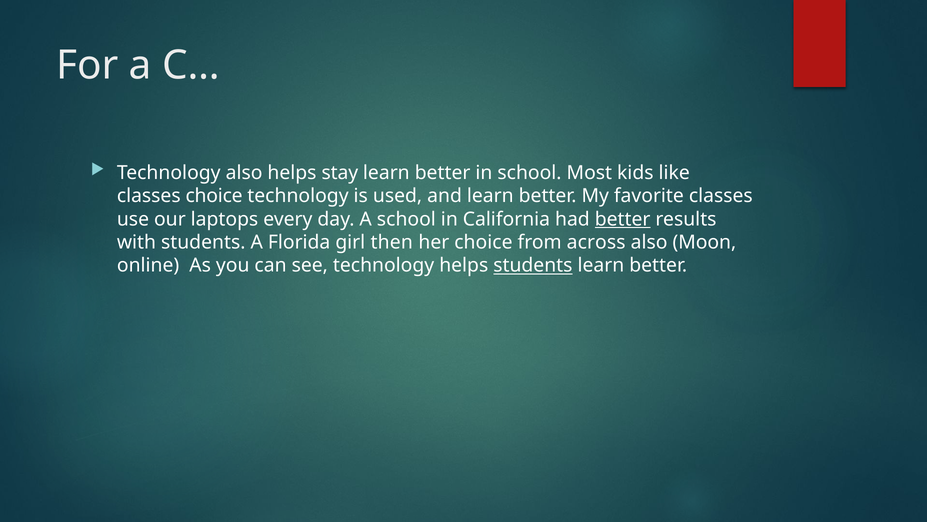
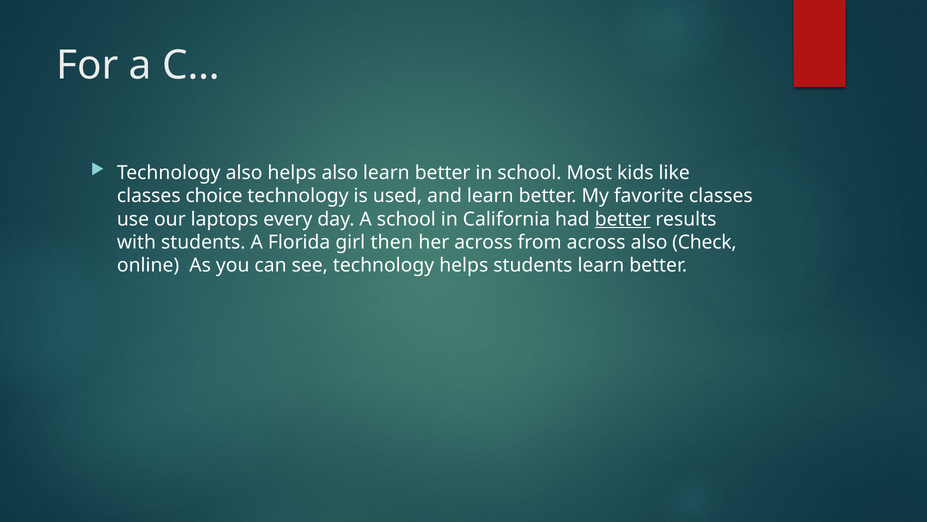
helps stay: stay -> also
her choice: choice -> across
Moon: Moon -> Check
students at (533, 265) underline: present -> none
